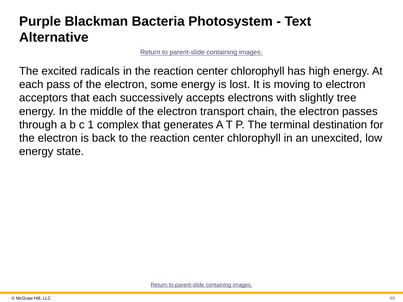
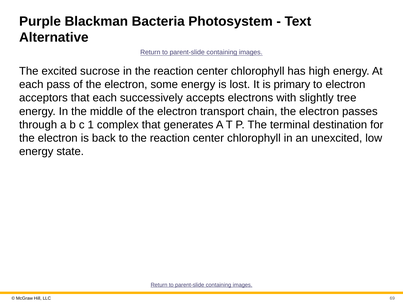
radicals: radicals -> sucrose
moving: moving -> primary
